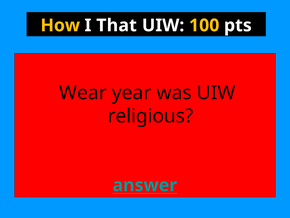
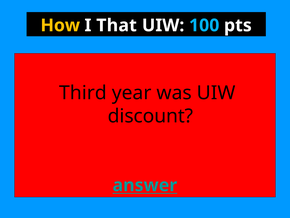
100 colour: yellow -> light blue
Wear: Wear -> Third
religious: religious -> discount
